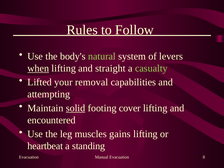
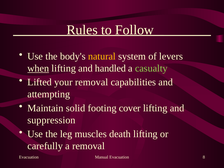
natural colour: light green -> yellow
straight: straight -> handled
solid underline: present -> none
encountered: encountered -> suppression
gains: gains -> death
heartbeat: heartbeat -> carefully
a standing: standing -> removal
